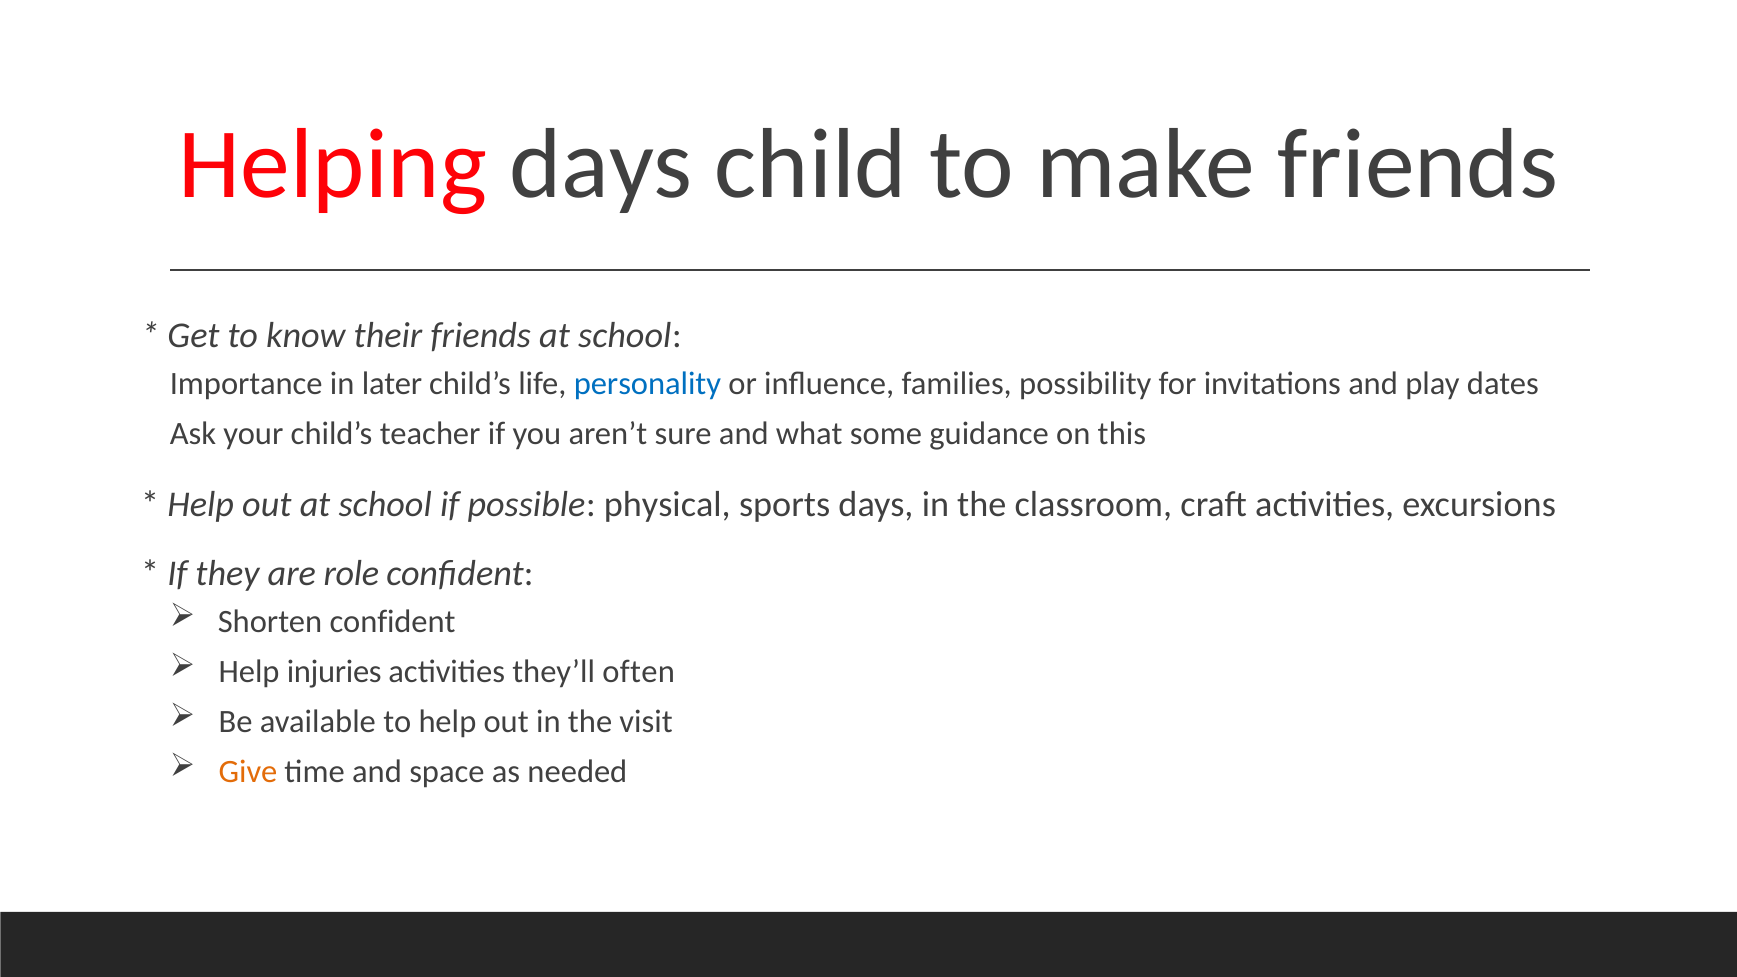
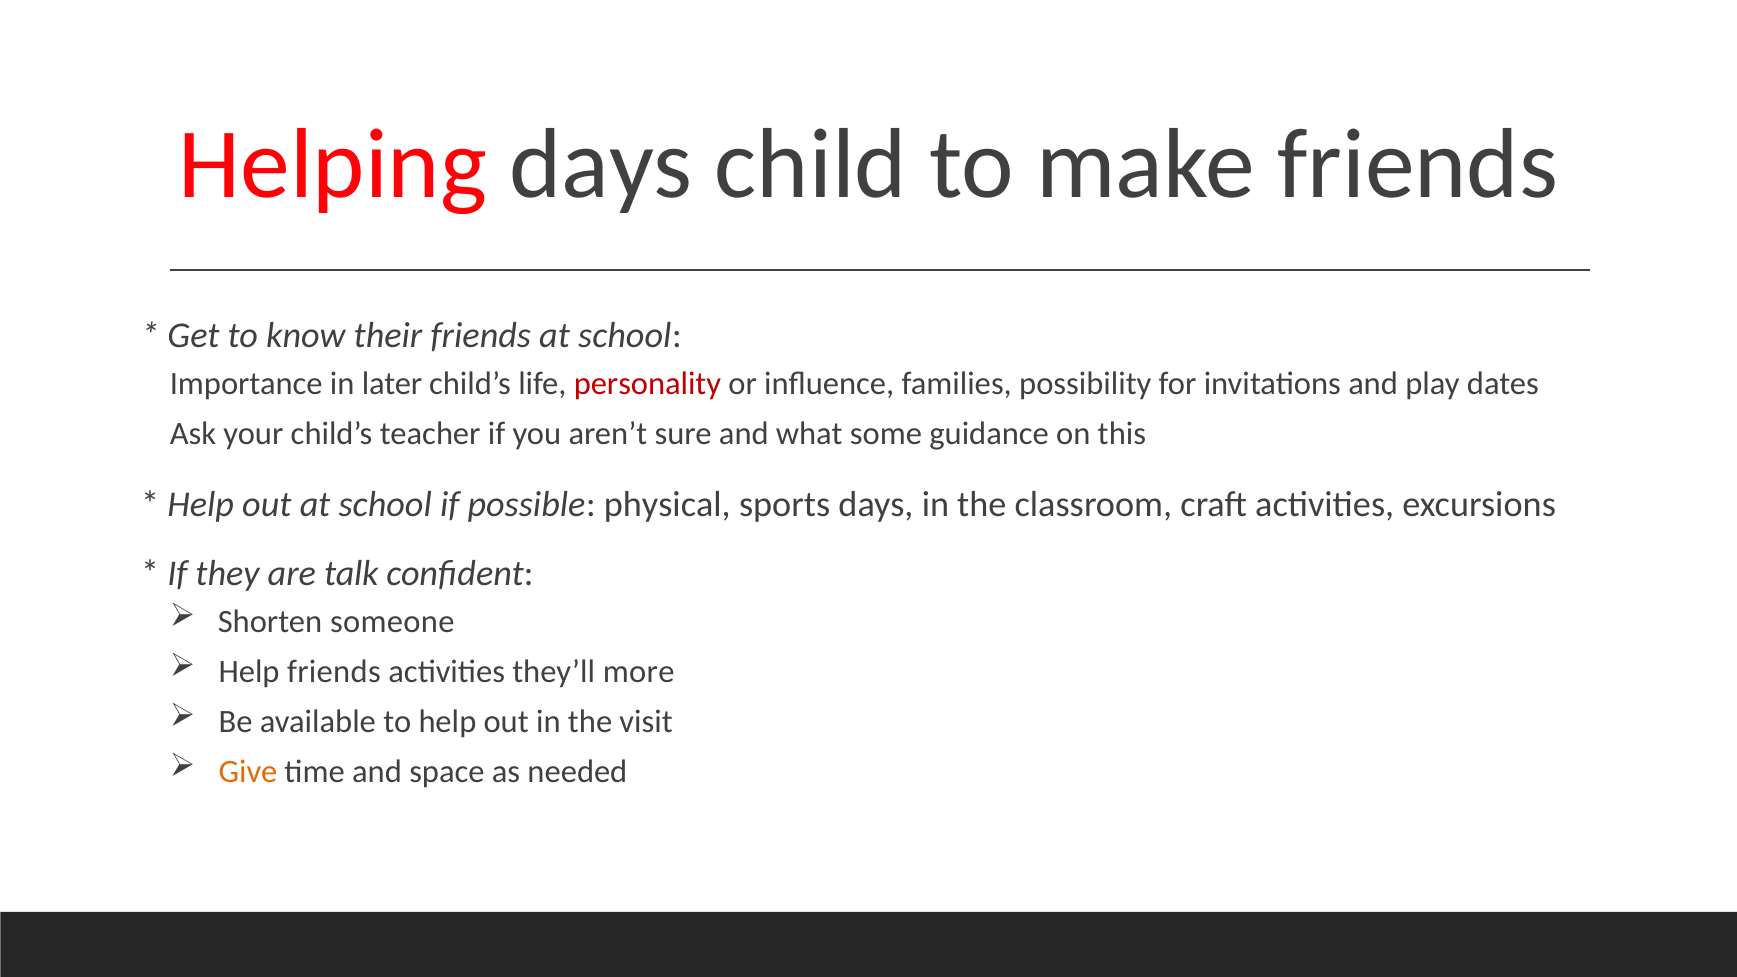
personality colour: blue -> red
role: role -> talk
Shorten confident: confident -> someone
Help injuries: injuries -> friends
often: often -> more
